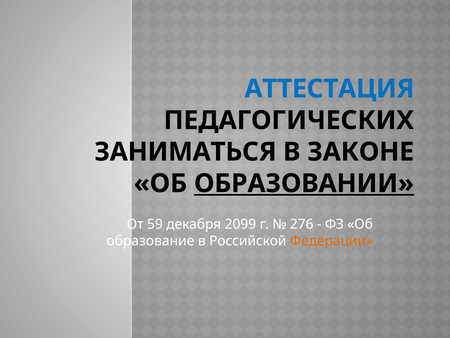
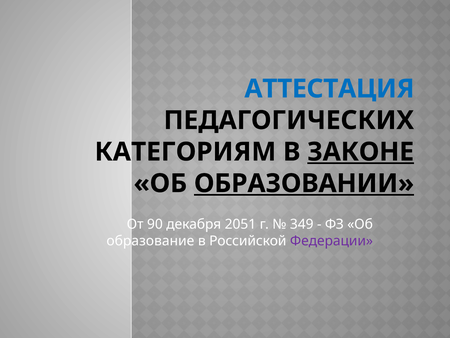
ЗАНИМАТЬСЯ: ЗАНИМАТЬСЯ -> КАТЕГОРИЯМ
ЗАКОНЕ underline: none -> present
59: 59 -> 90
2099: 2099 -> 2051
276: 276 -> 349
Федерации colour: orange -> purple
